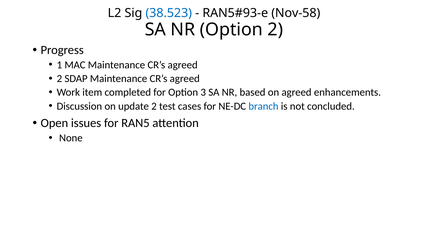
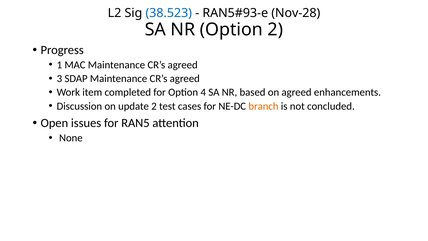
Nov-58: Nov-58 -> Nov-28
2 at (59, 79): 2 -> 3
3: 3 -> 4
branch colour: blue -> orange
